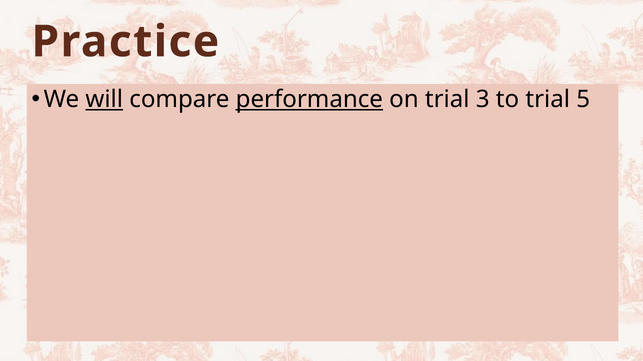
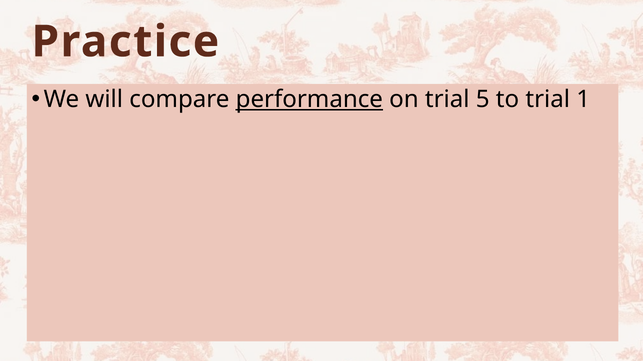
will underline: present -> none
3: 3 -> 5
5: 5 -> 1
